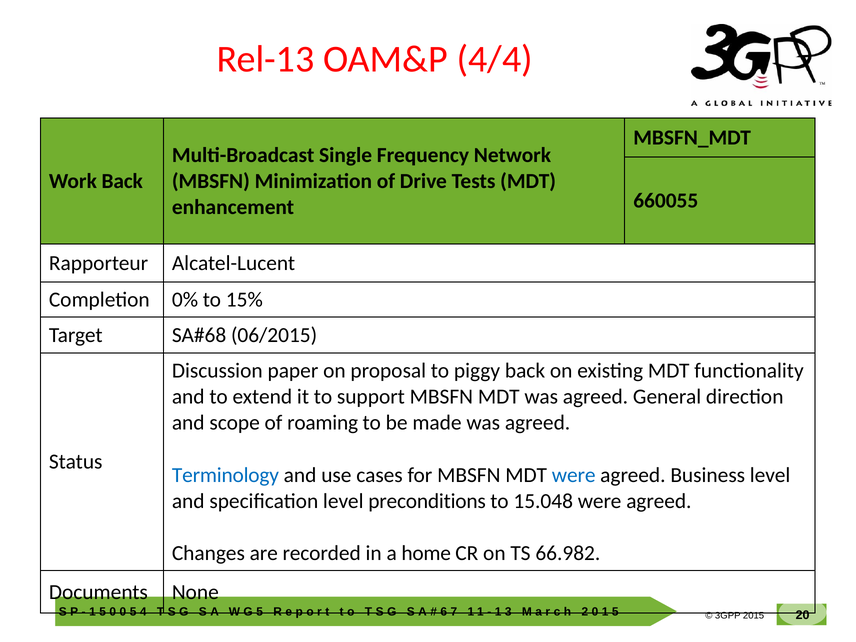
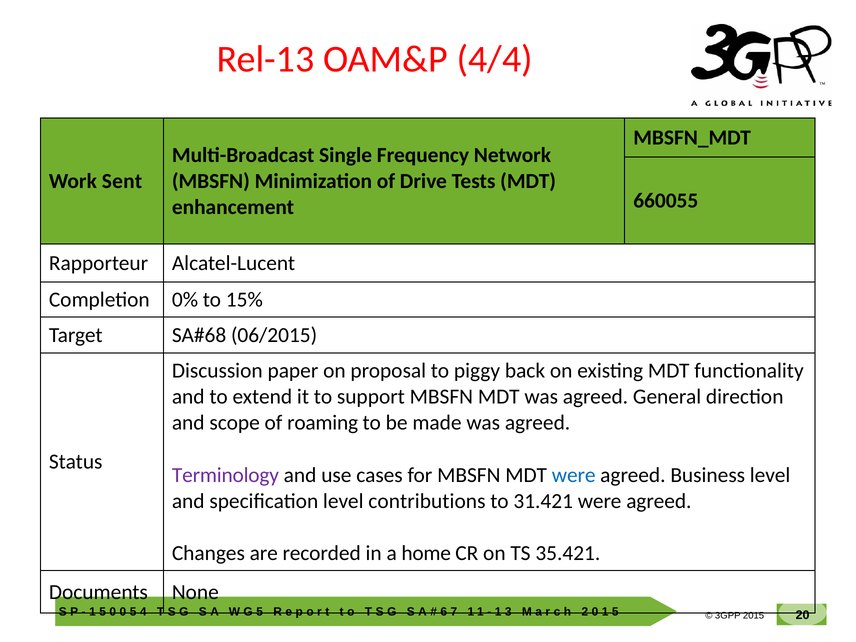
Work Back: Back -> Sent
Terminology colour: blue -> purple
preconditions: preconditions -> contributions
15.048: 15.048 -> 31.421
66.982: 66.982 -> 35.421
